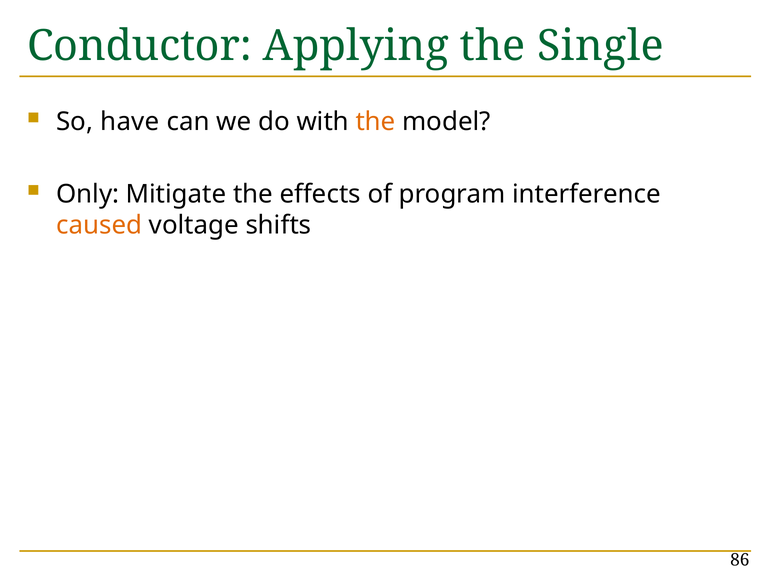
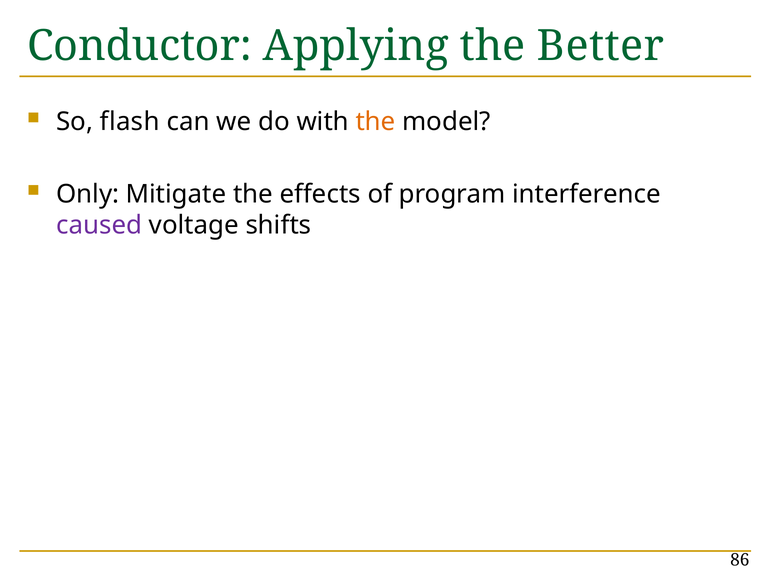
Single: Single -> Better
have: have -> flash
caused colour: orange -> purple
